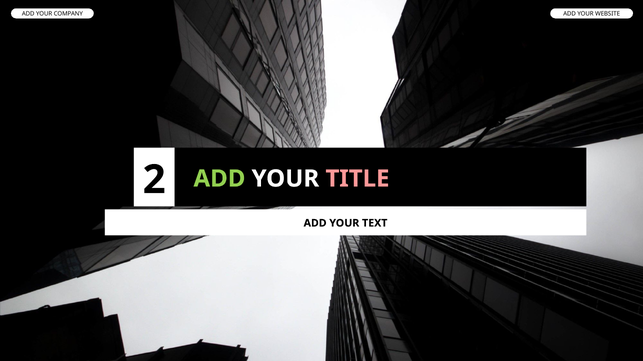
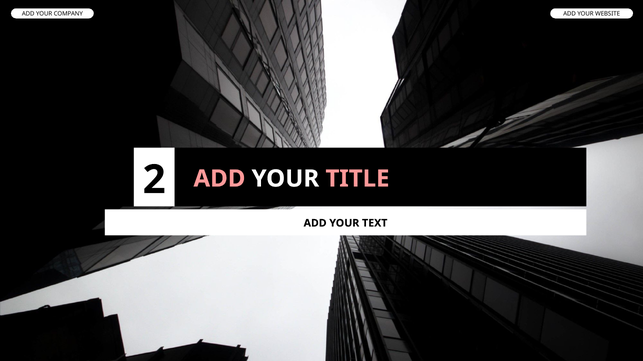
ADD at (219, 179) colour: light green -> pink
